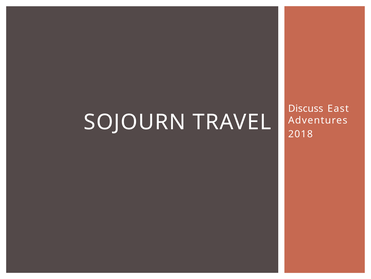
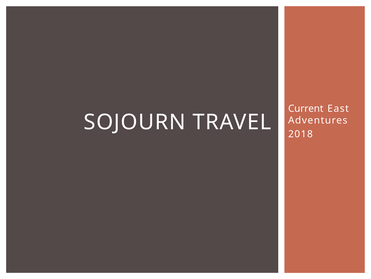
Discuss: Discuss -> Current
